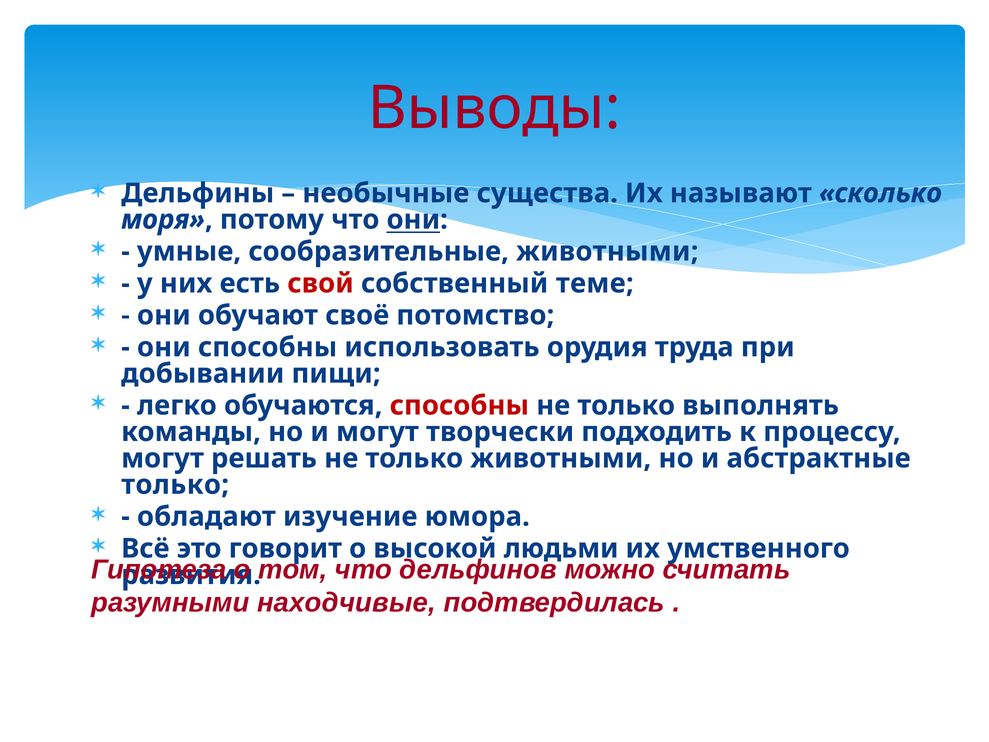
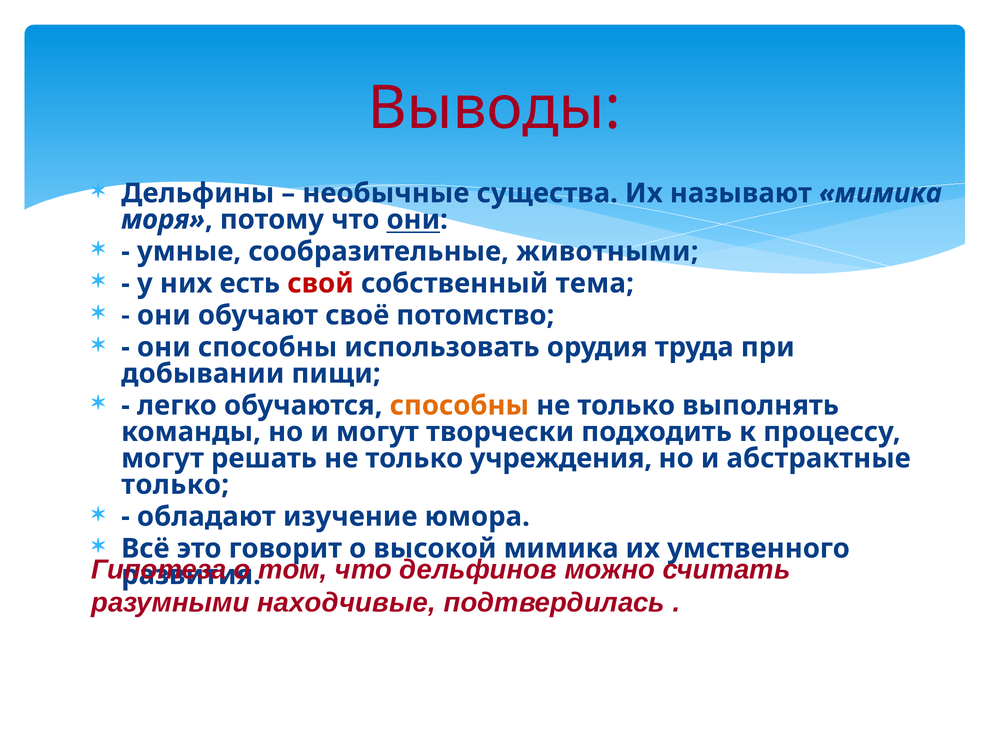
называют сколько: сколько -> мимика
теме: теме -> тема
способны at (459, 405) colour: red -> orange
только животными: животными -> учреждения
людьми at (561, 548): людьми -> мимика
